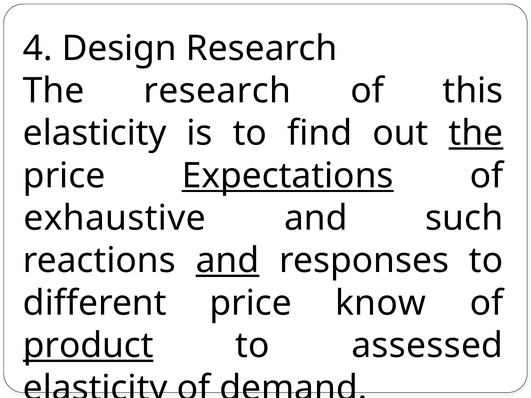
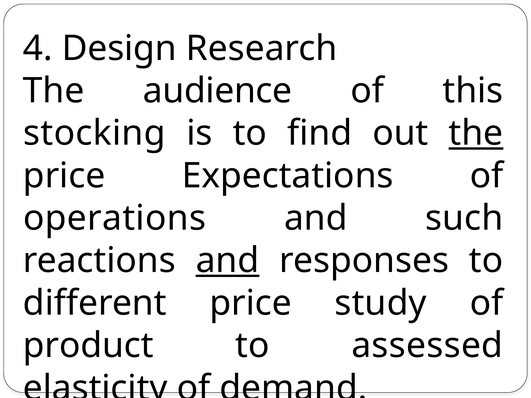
The research: research -> audience
elasticity at (95, 133): elasticity -> stocking
Expectations underline: present -> none
exhaustive: exhaustive -> operations
know: know -> study
product underline: present -> none
